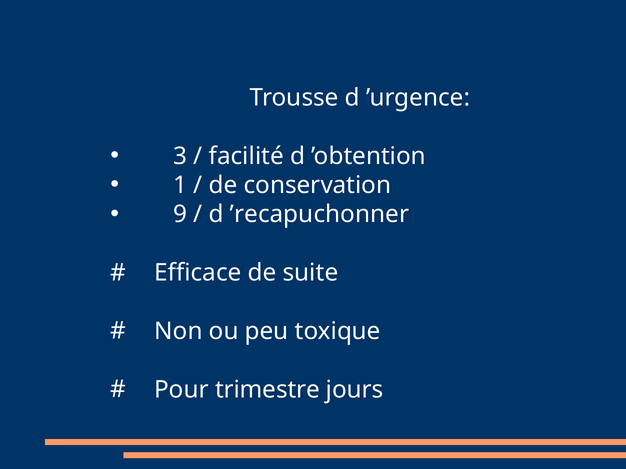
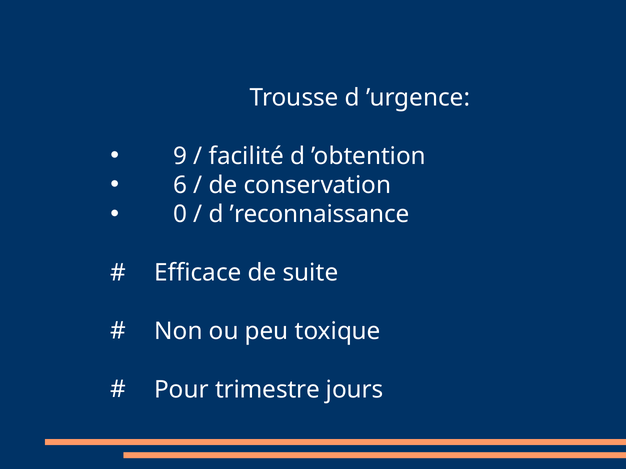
3: 3 -> 9
1: 1 -> 6
9: 9 -> 0
’recapuchonner: ’recapuchonner -> ’reconnaissance
